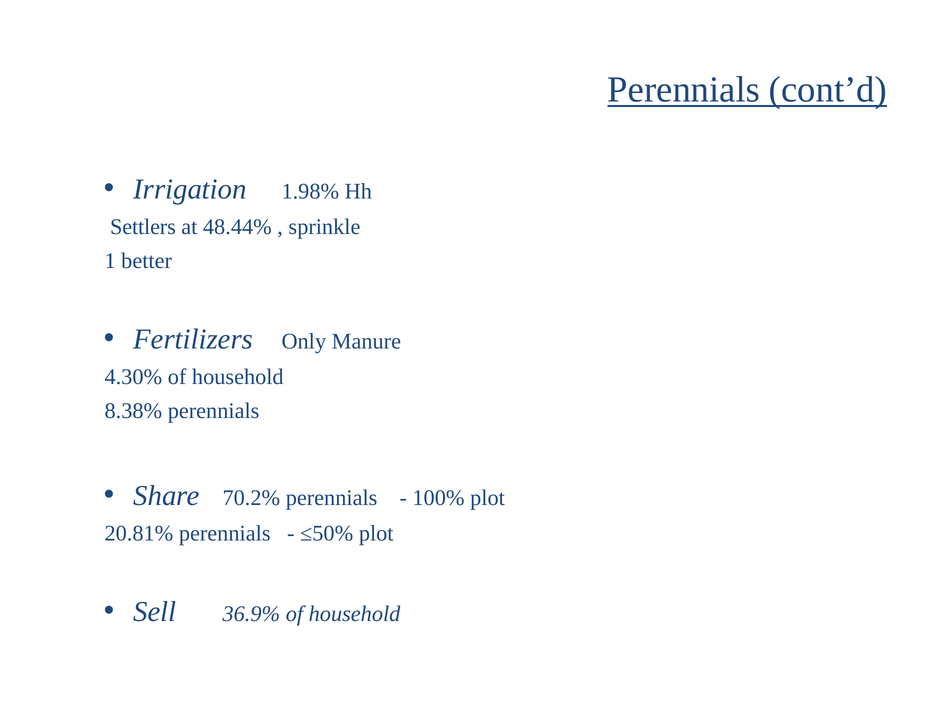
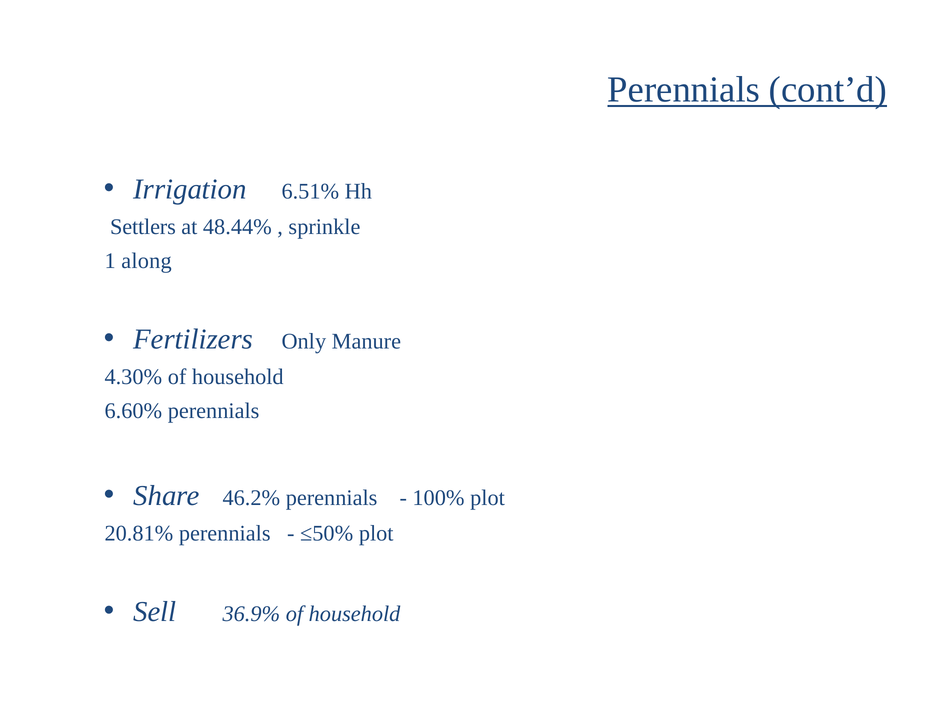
1.98%: 1.98% -> 6.51%
better: better -> along
8.38%: 8.38% -> 6.60%
70.2%: 70.2% -> 46.2%
